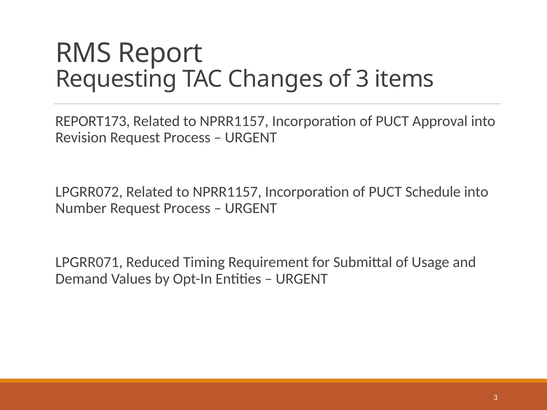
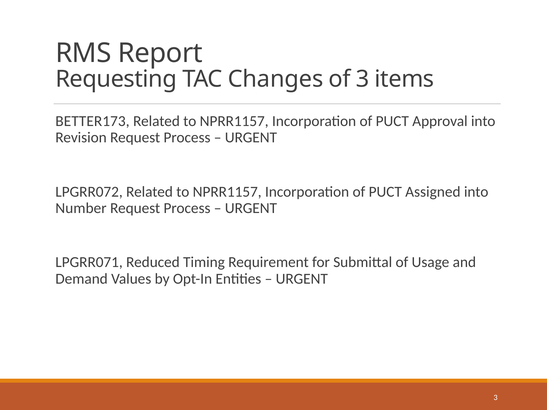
REPORT173: REPORT173 -> BETTER173
Schedule: Schedule -> Assigned
